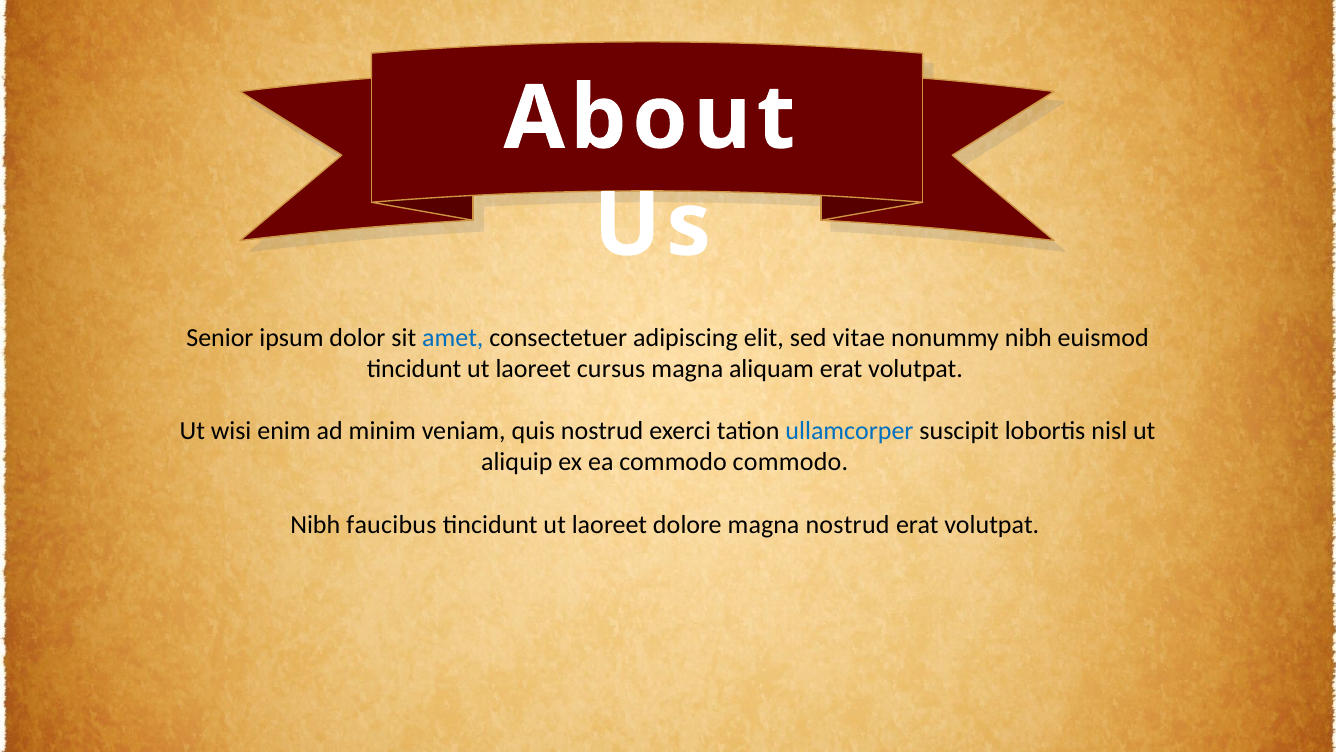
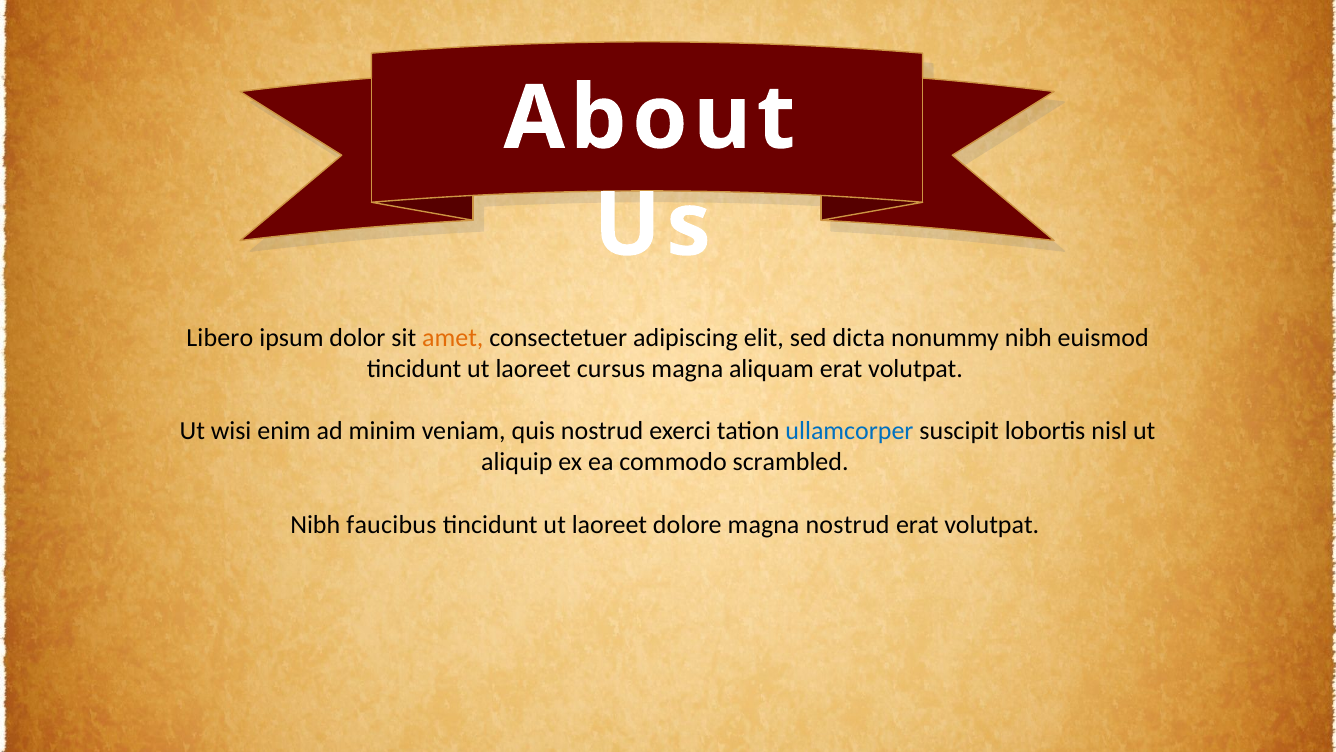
Senior: Senior -> Libero
amet colour: blue -> orange
vitae: vitae -> dicta
commodo commodo: commodo -> scrambled
